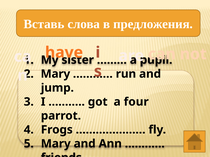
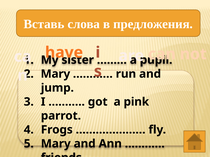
four: four -> pink
